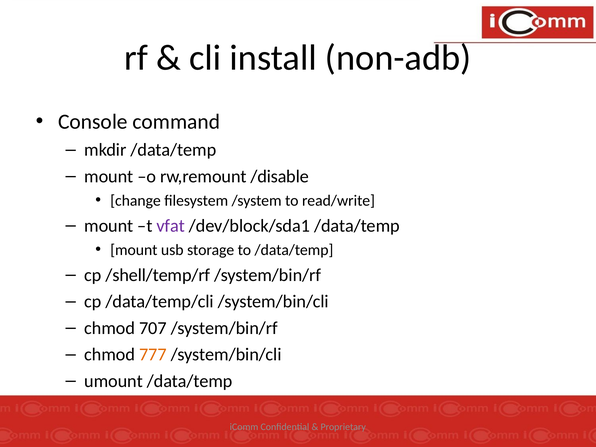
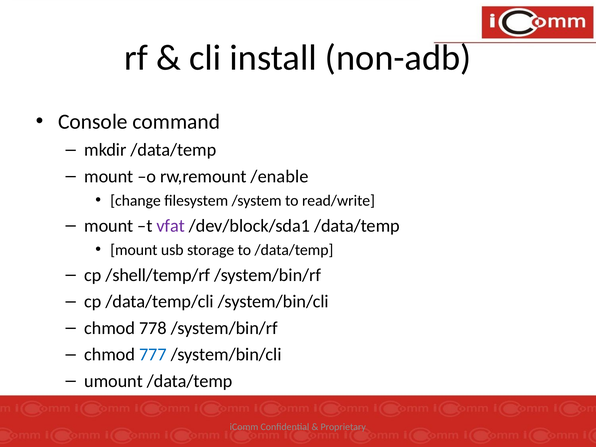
/disable: /disable -> /enable
707: 707 -> 778
777 colour: orange -> blue
